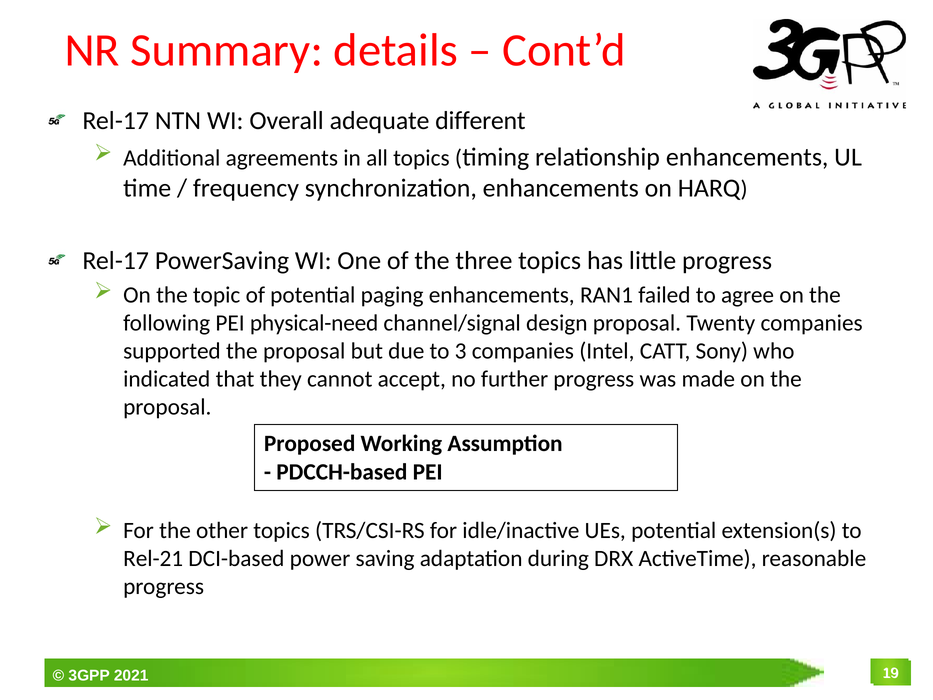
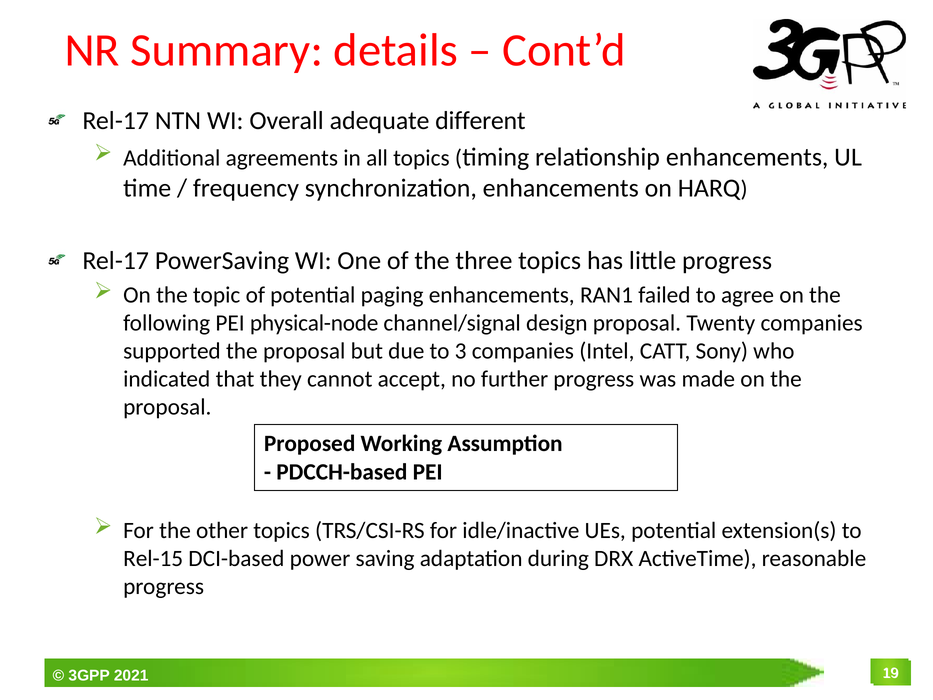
physical-need: physical-need -> physical-node
Rel-21: Rel-21 -> Rel-15
